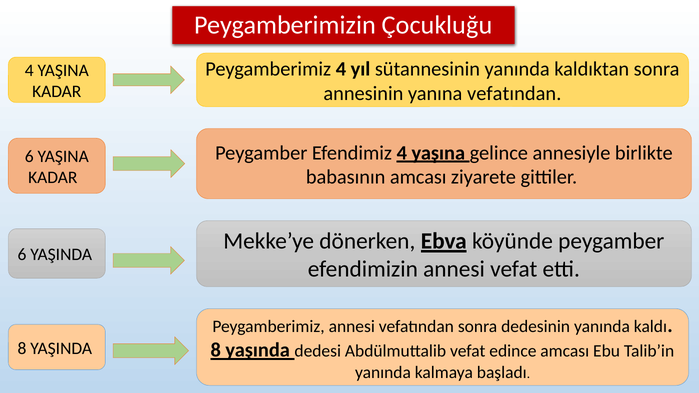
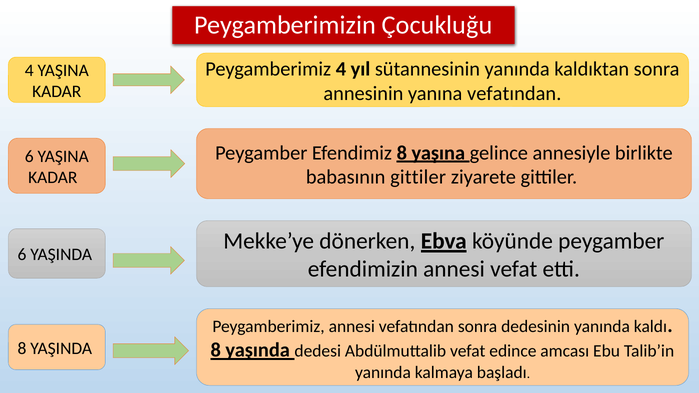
Efendimiz 4: 4 -> 8
babasının amcası: amcası -> gittiler
